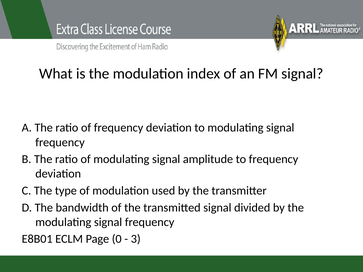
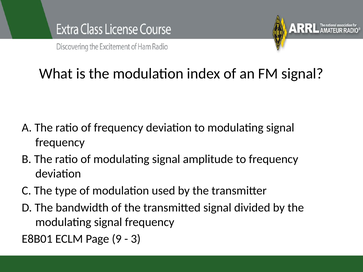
0: 0 -> 9
